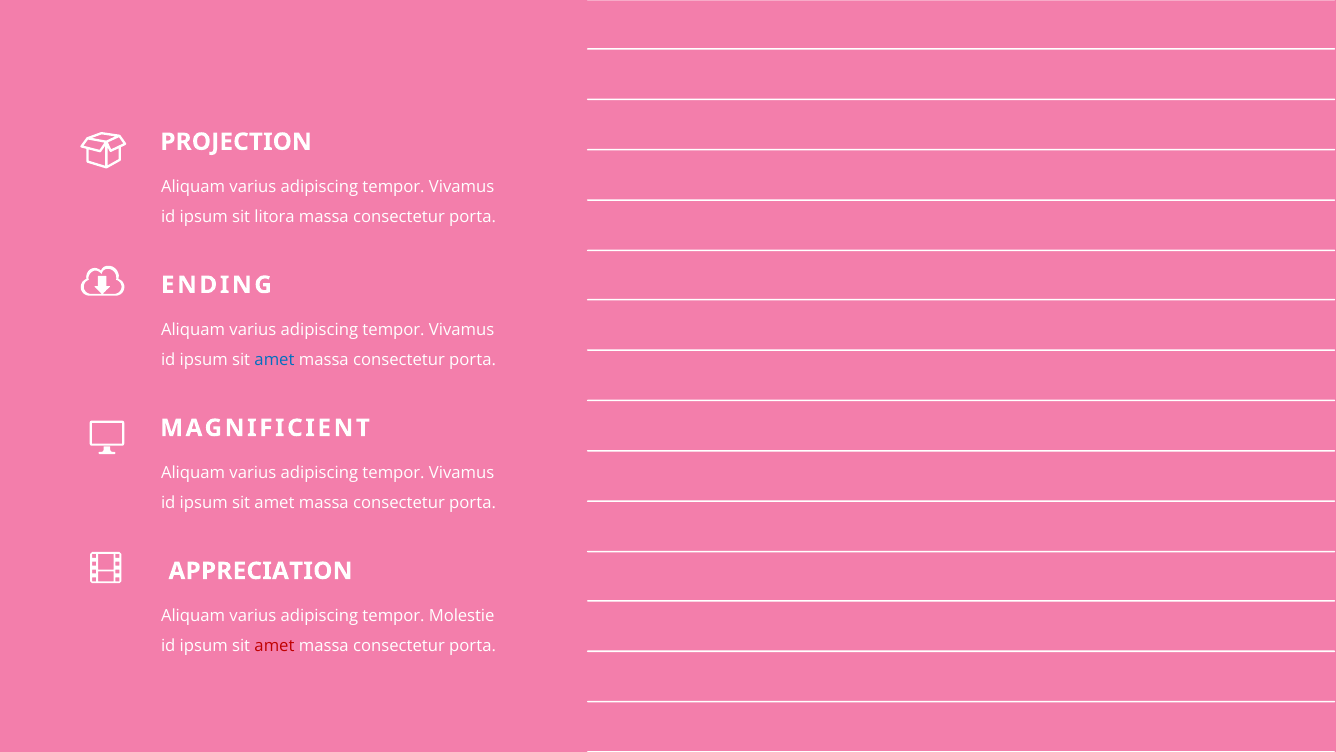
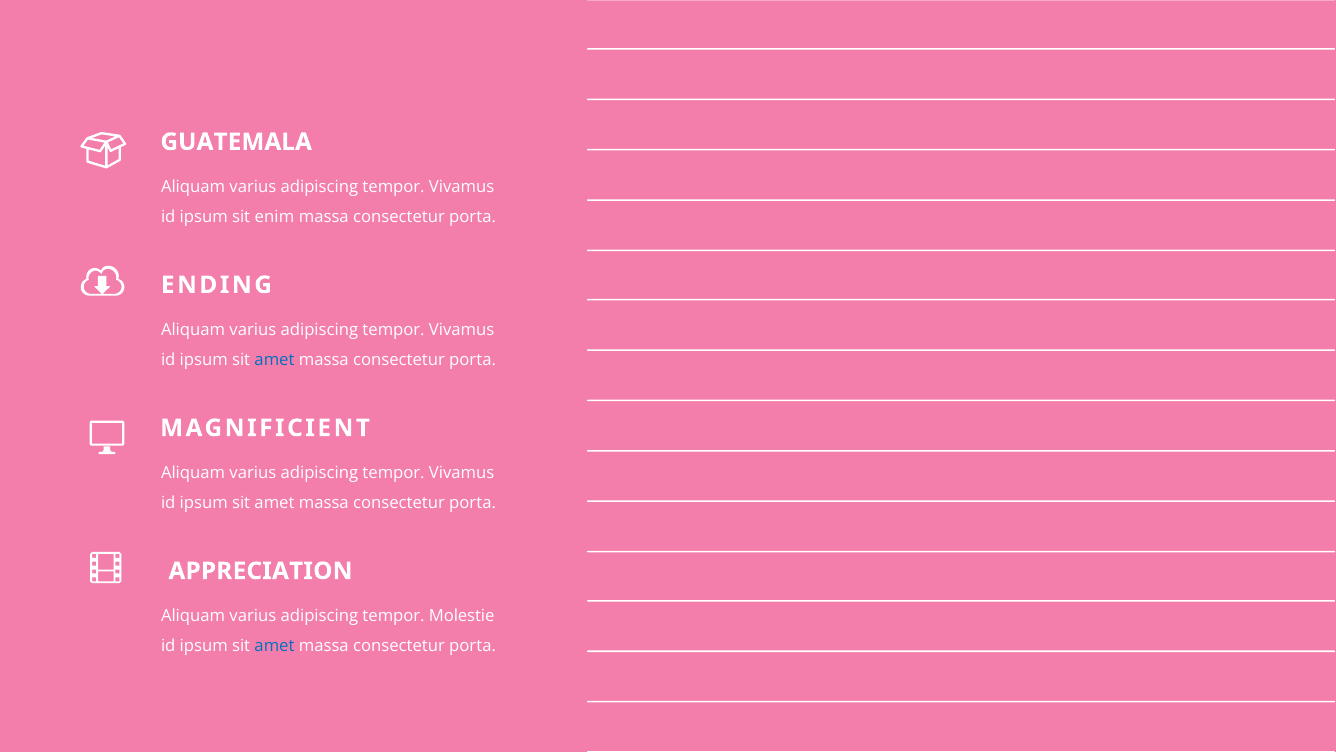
PROJECTION: PROJECTION -> GUATEMALA
litora: litora -> enim
amet at (275, 646) colour: red -> blue
